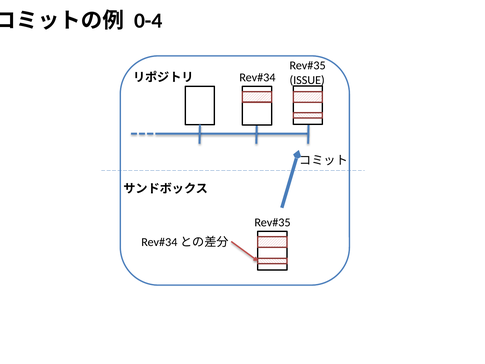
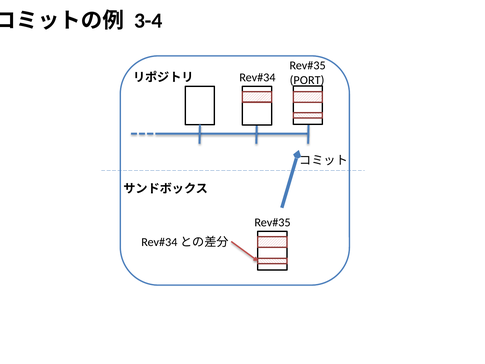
0-4: 0-4 -> 3-4
ISSUE: ISSUE -> PORT
